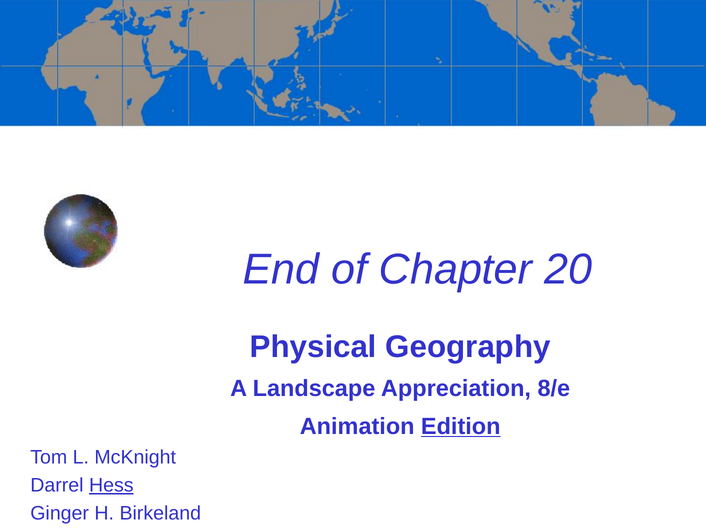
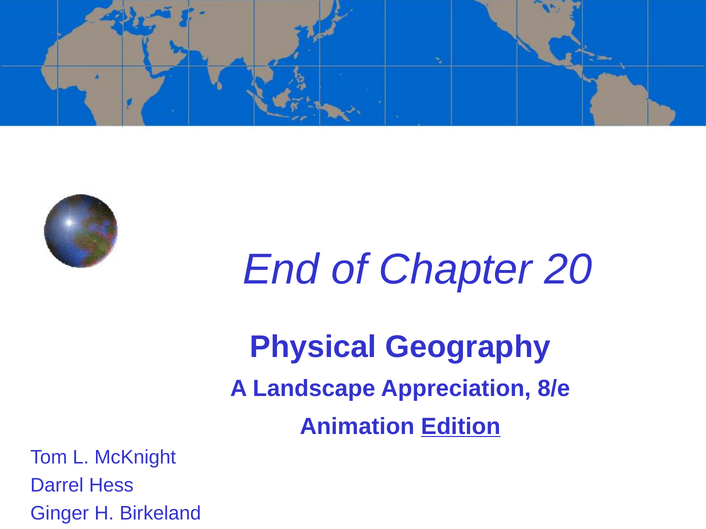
Hess underline: present -> none
